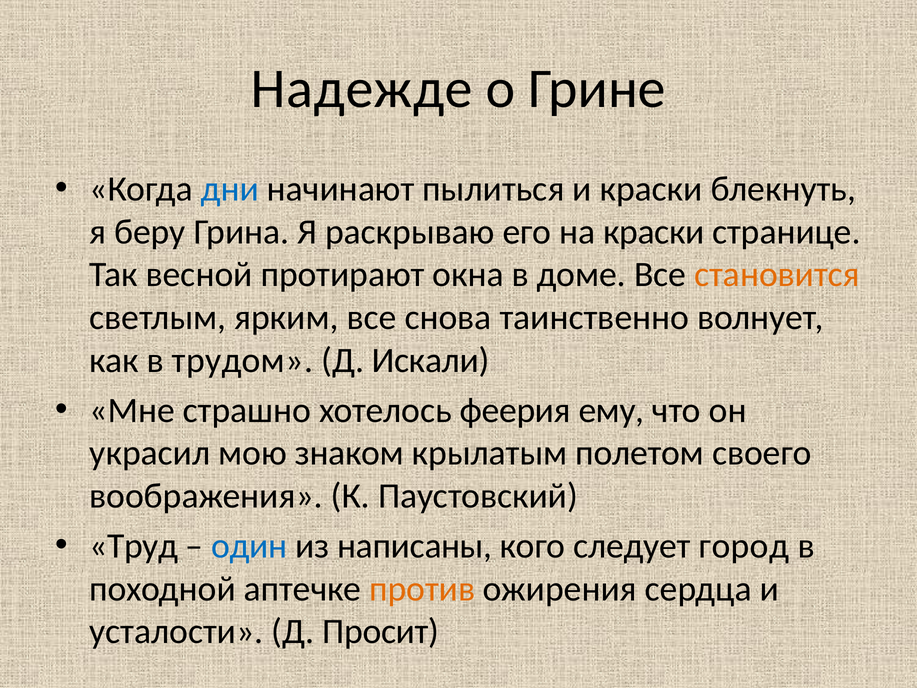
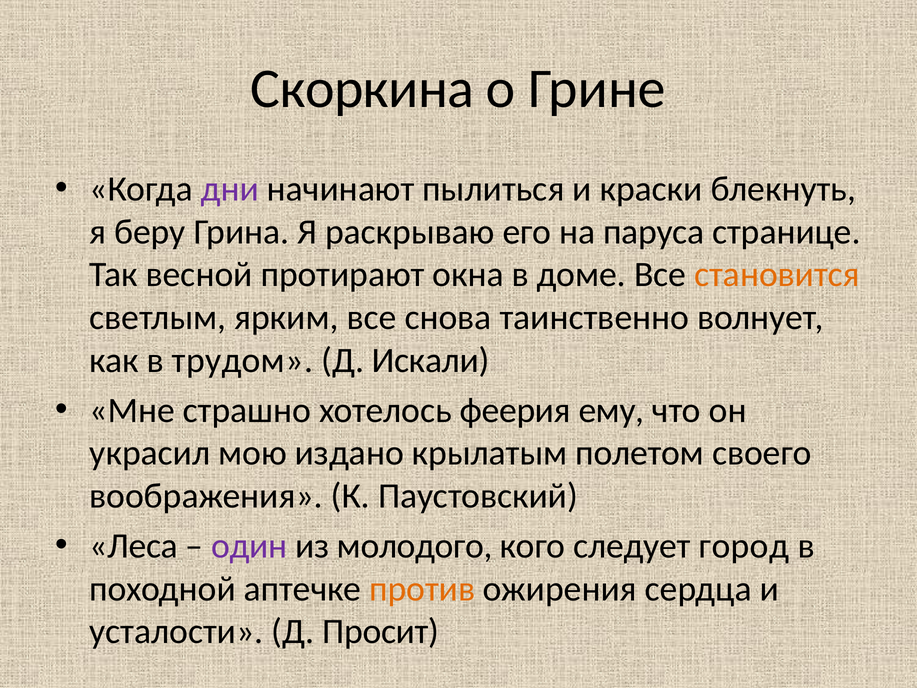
Надежде: Надежде -> Скоркина
дни colour: blue -> purple
на краски: краски -> паруса
знаком: знаком -> издано
Труд: Труд -> Леса
один colour: blue -> purple
написаны: написаны -> молодого
